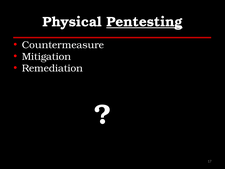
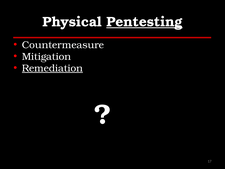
Remediation underline: none -> present
